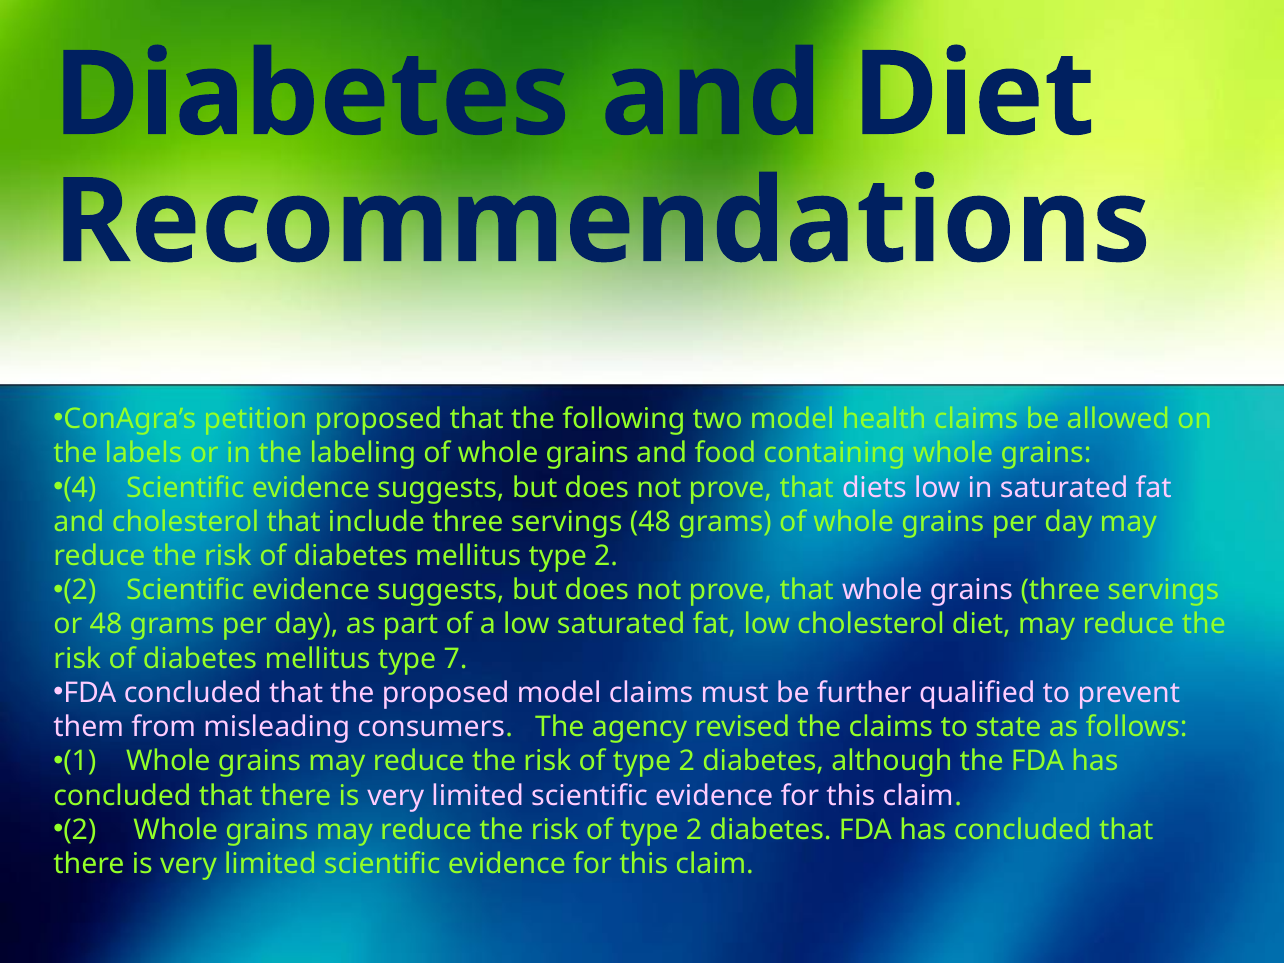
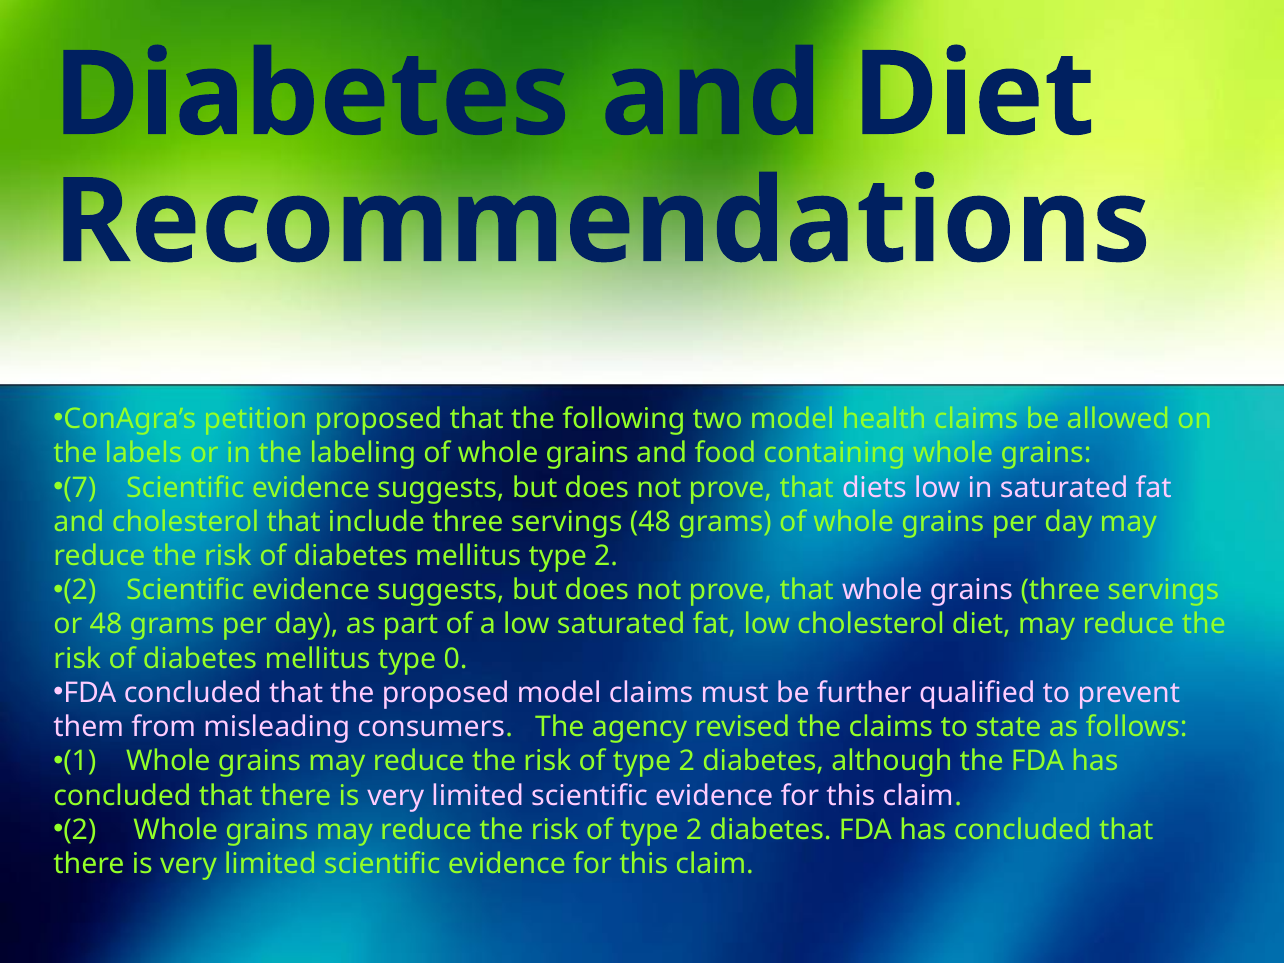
4: 4 -> 7
7: 7 -> 0
